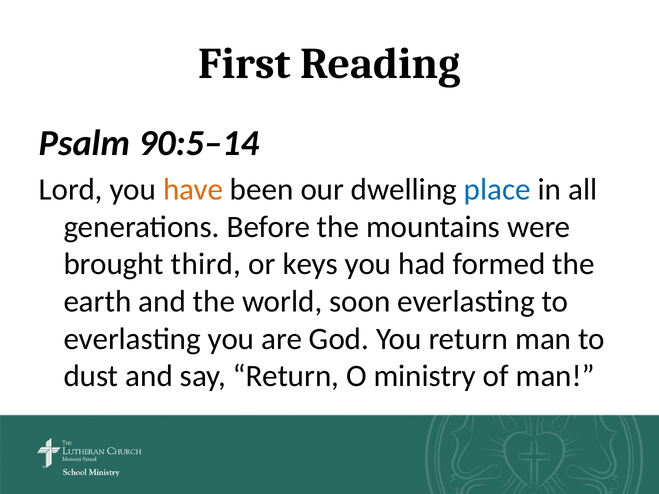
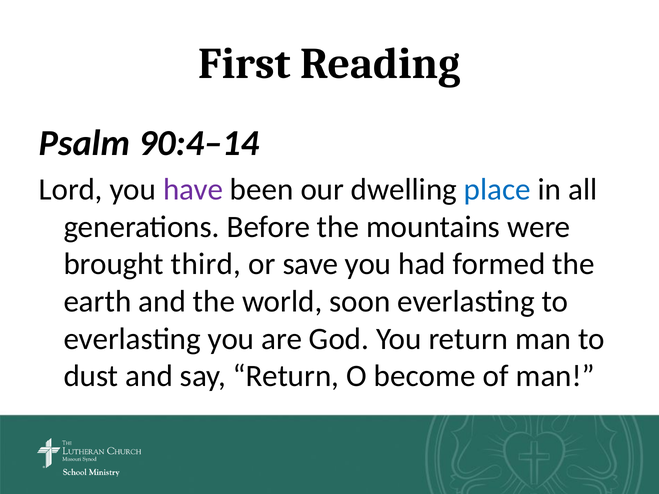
90:5–14: 90:5–14 -> 90:4–14
have colour: orange -> purple
keys: keys -> save
ministry: ministry -> become
